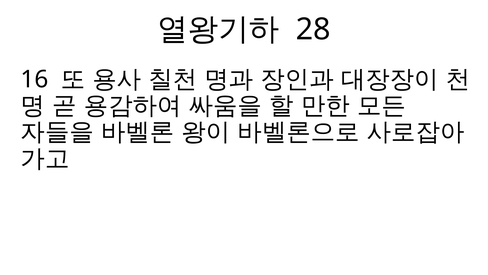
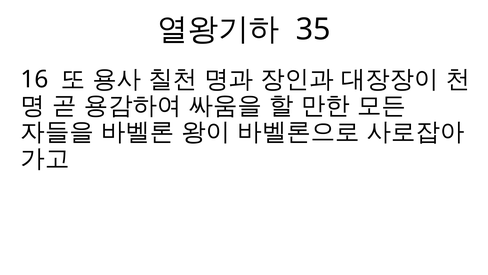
28: 28 -> 35
